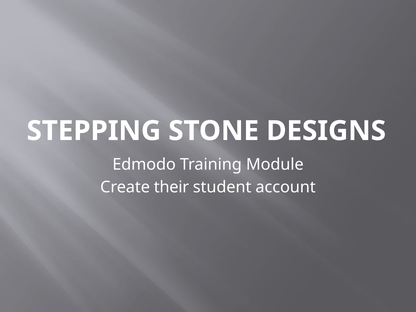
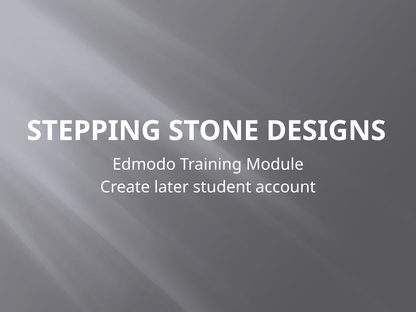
their: their -> later
